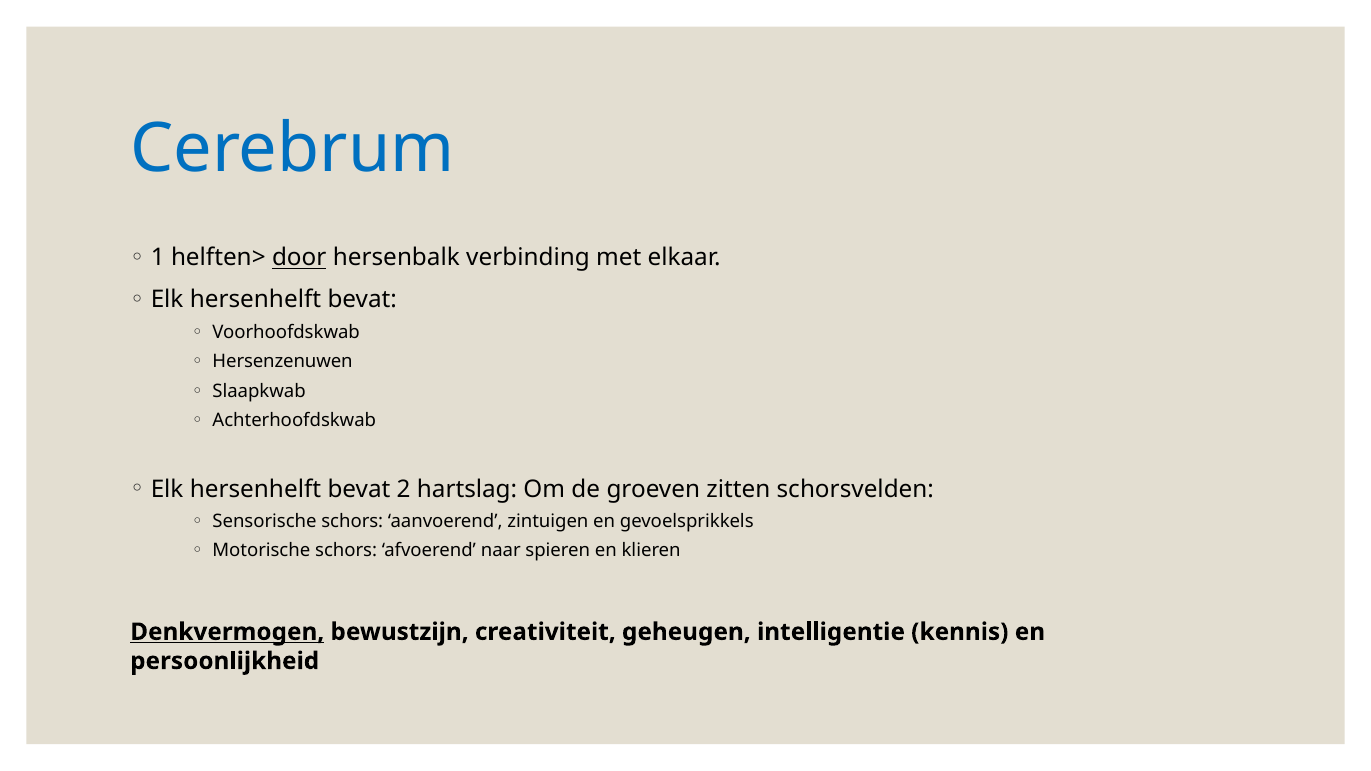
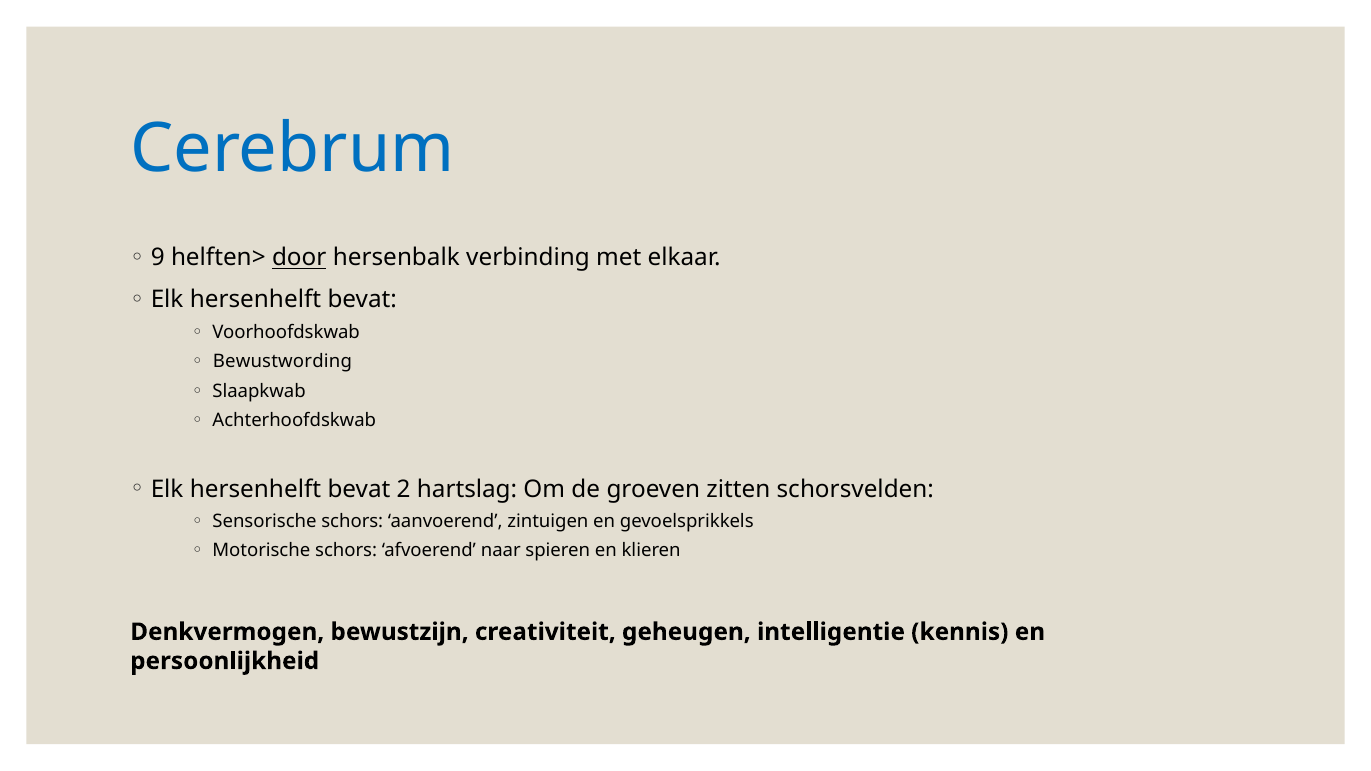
1: 1 -> 9
Hersenzenuwen: Hersenzenuwen -> Bewustwording
Denkvermogen underline: present -> none
